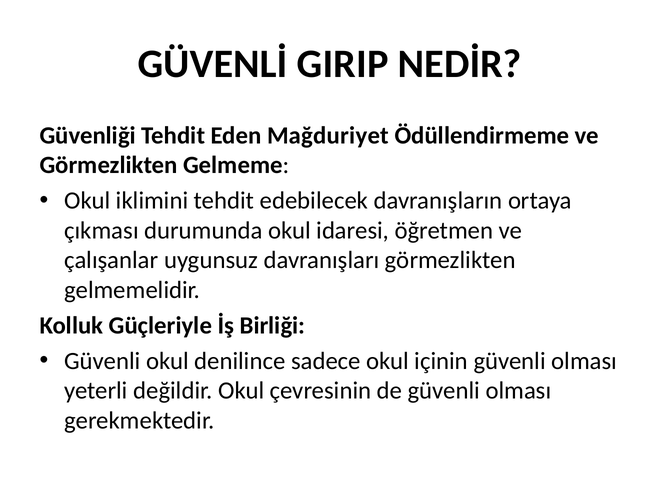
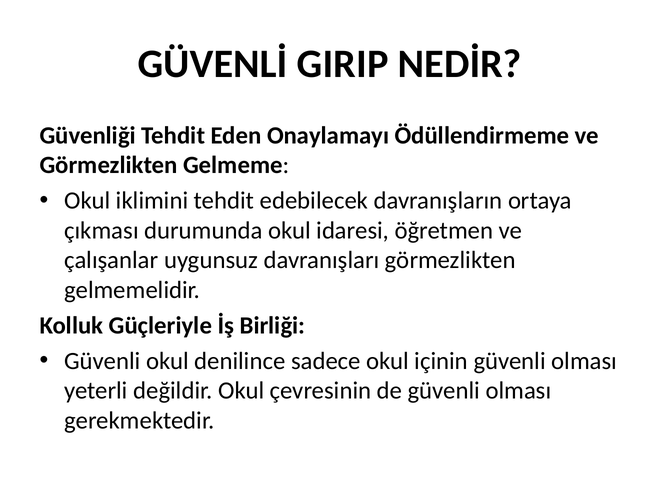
Mağduriyet: Mağduriyet -> Onaylamayı
